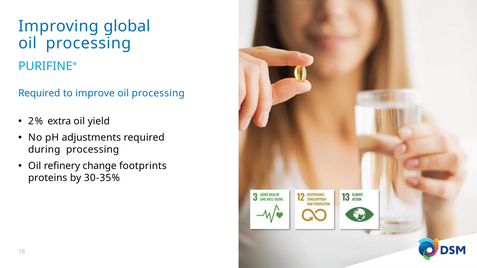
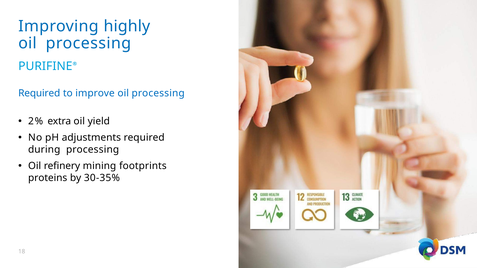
global: global -> highly
change: change -> mining
